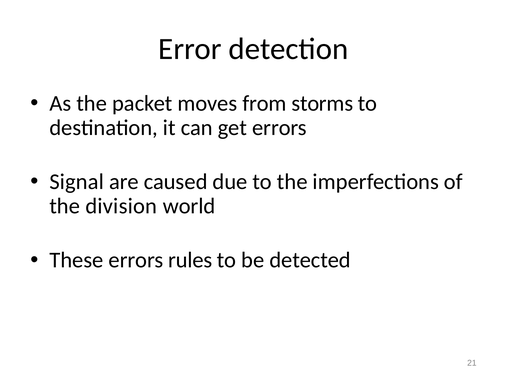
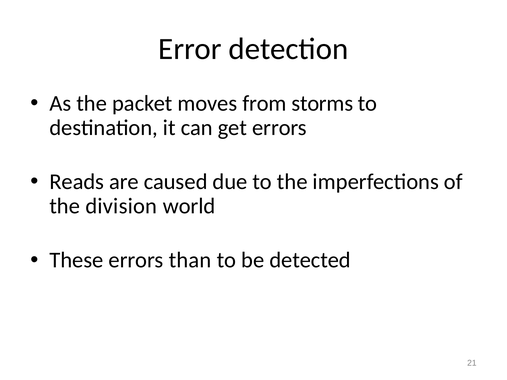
Signal: Signal -> Reads
rules: rules -> than
